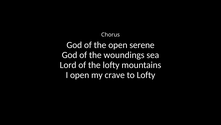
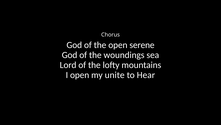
crave: crave -> unite
to Lofty: Lofty -> Hear
